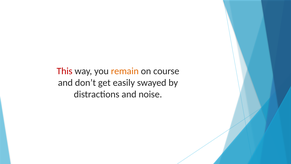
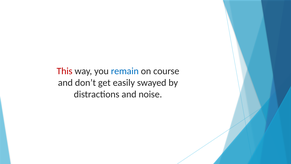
remain colour: orange -> blue
